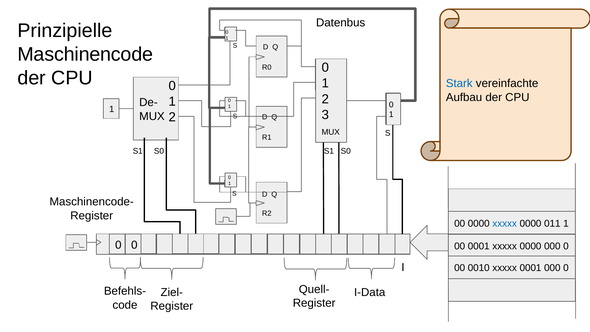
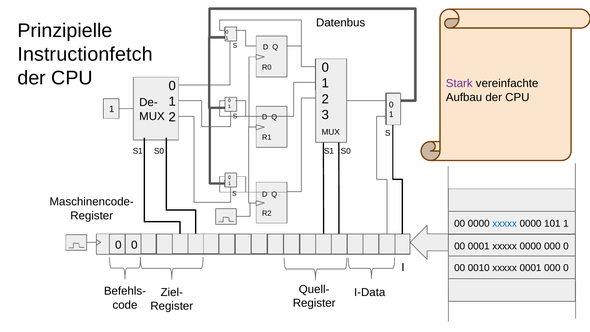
Maschinencode: Maschinencode -> Instructionfetch
Stark colour: blue -> purple
011: 011 -> 101
